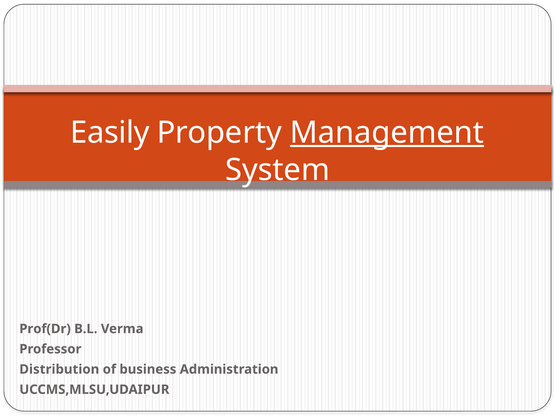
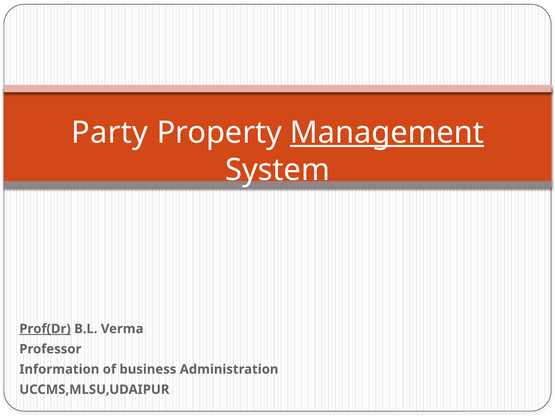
Easily: Easily -> Party
Prof(Dr underline: none -> present
Distribution: Distribution -> Information
